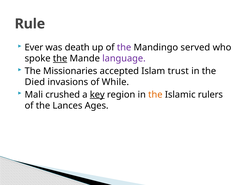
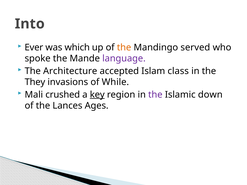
Rule: Rule -> Into
death: death -> which
the at (124, 47) colour: purple -> orange
the at (60, 59) underline: present -> none
Missionaries: Missionaries -> Architecture
trust: trust -> class
Died: Died -> They
the at (155, 95) colour: orange -> purple
rulers: rulers -> down
